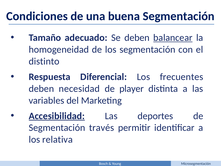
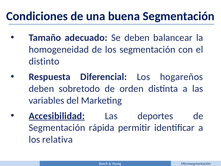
balancear underline: present -> none
frecuentes: frecuentes -> hogareños
necesidad: necesidad -> sobretodo
player: player -> orden
través: través -> rápida
